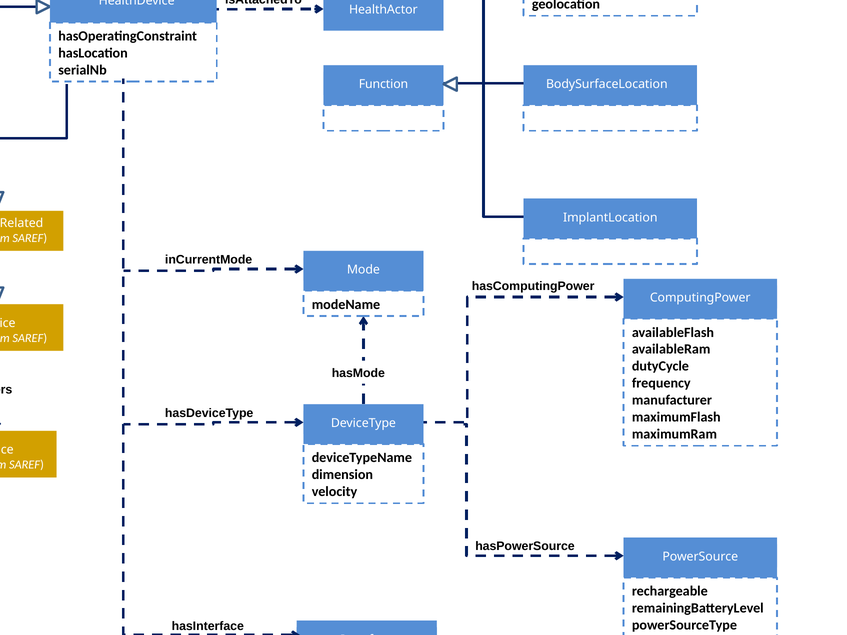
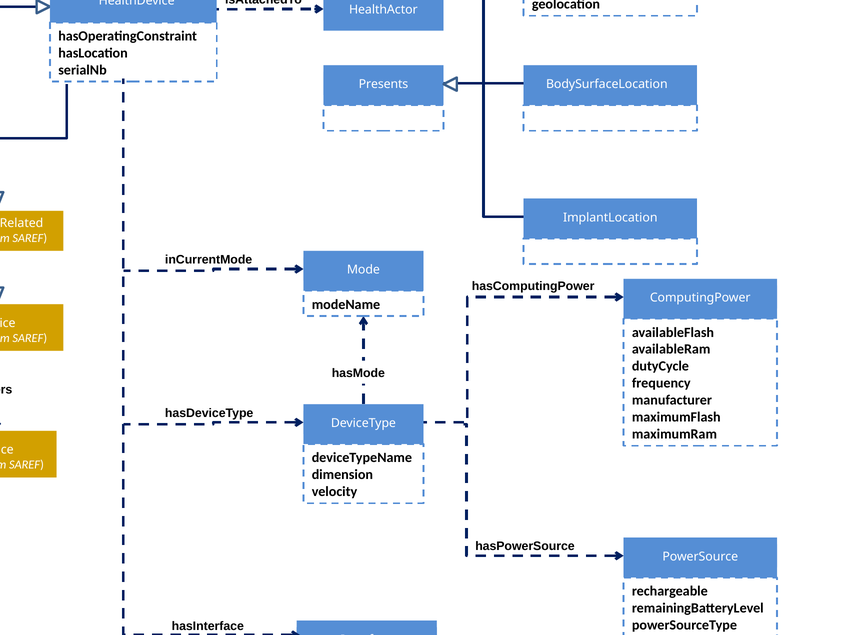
Function: Function -> Presents
